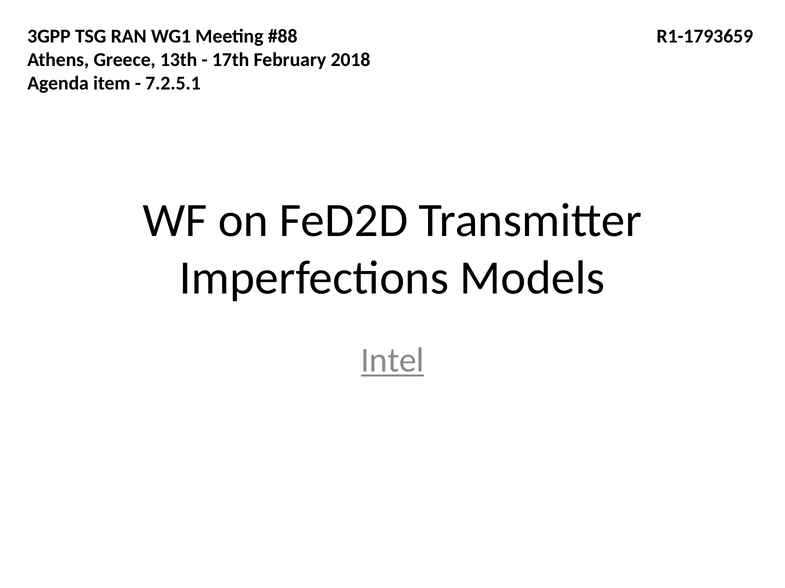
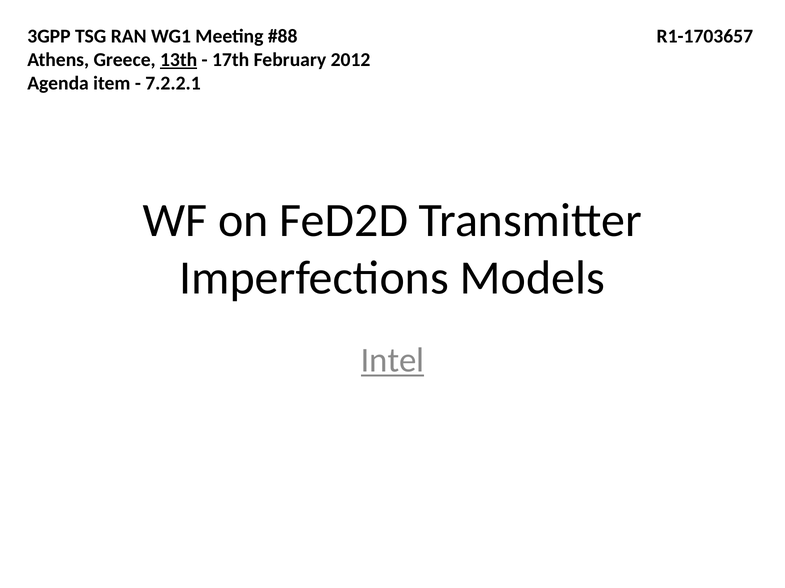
R1-1793659: R1-1793659 -> R1-1703657
13th underline: none -> present
2018: 2018 -> 2012
7.2.5.1: 7.2.5.1 -> 7.2.2.1
